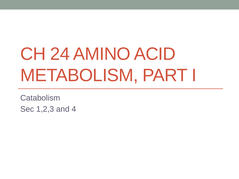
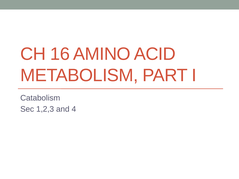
24: 24 -> 16
